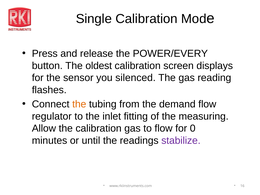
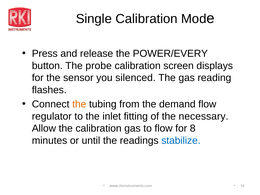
oldest: oldest -> probe
measuring: measuring -> necessary
0: 0 -> 8
stabilize colour: purple -> blue
